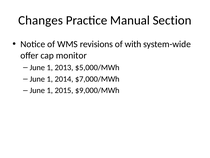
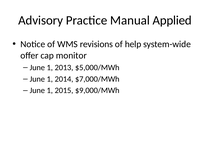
Changes: Changes -> Advisory
Section: Section -> Applied
with: with -> help
